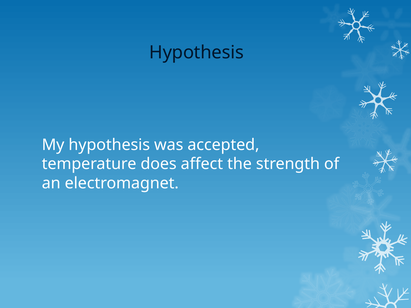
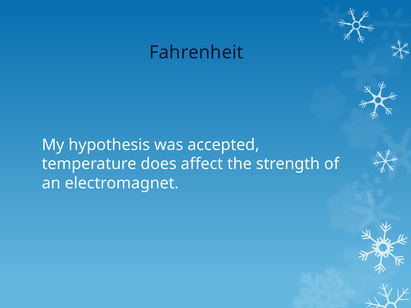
Hypothesis at (197, 52): Hypothesis -> Fahrenheit
